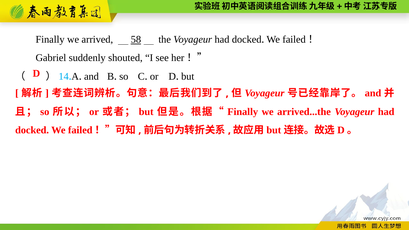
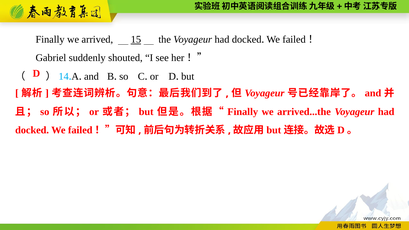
58: 58 -> 15
